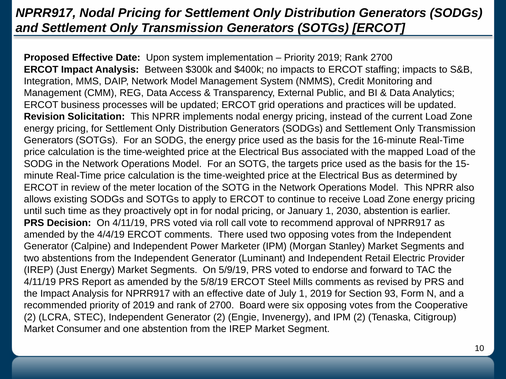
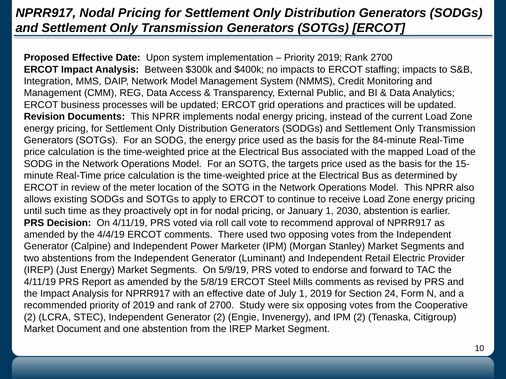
Solicitation: Solicitation -> Documents
16-minute: 16-minute -> 84-minute
93: 93 -> 24
Board: Board -> Study
Consumer: Consumer -> Document
